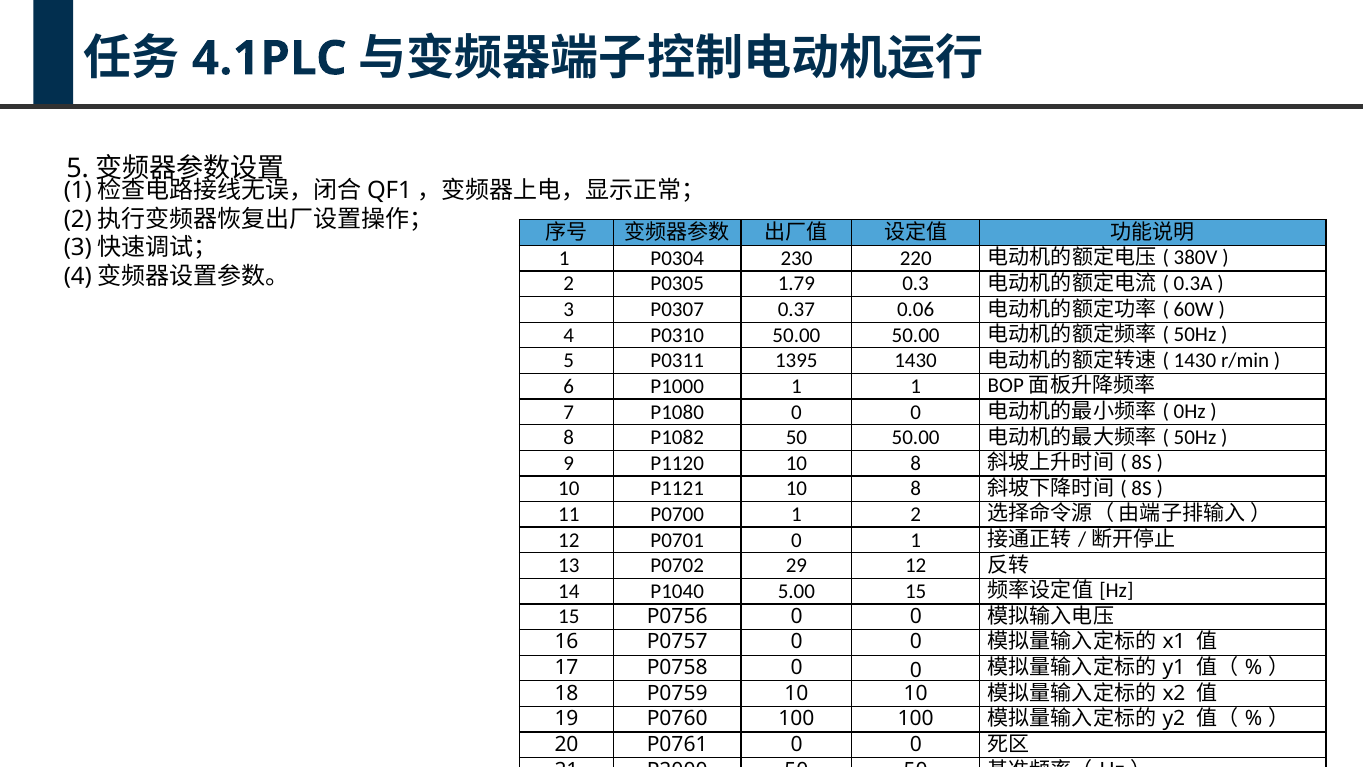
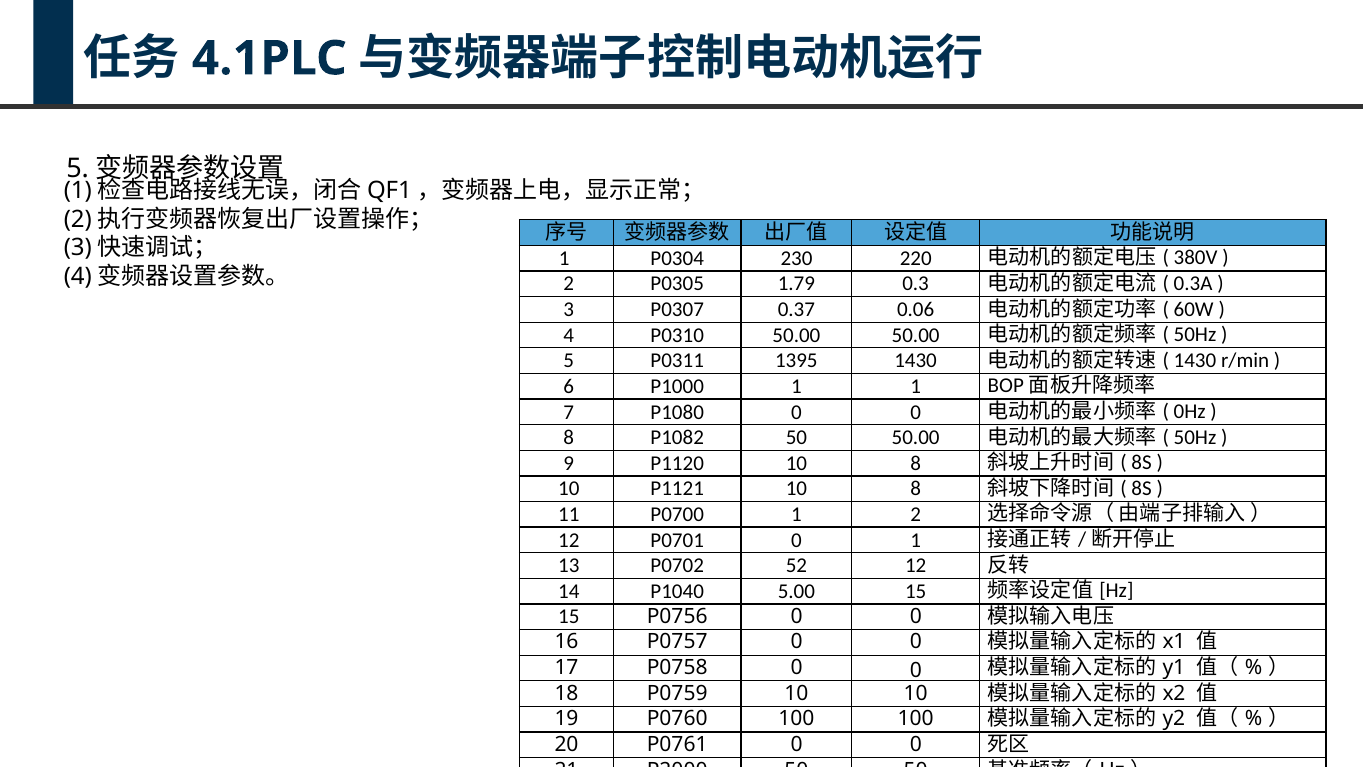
29: 29 -> 52
